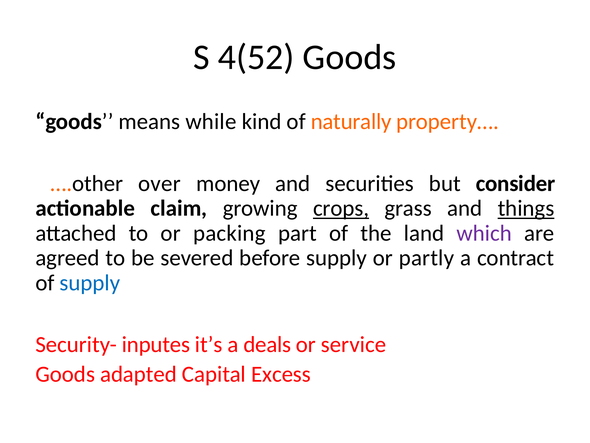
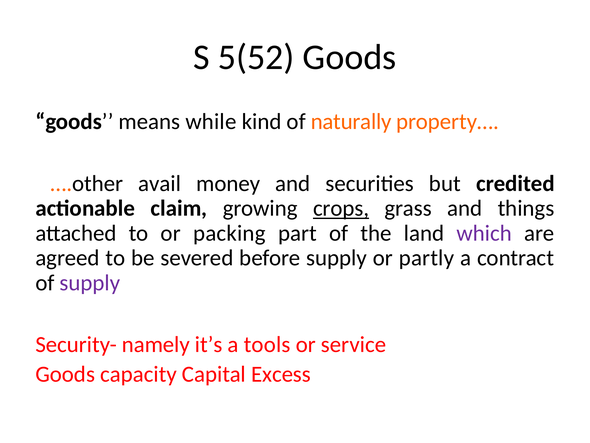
4(52: 4(52 -> 5(52
over: over -> avail
consider: consider -> credited
things underline: present -> none
supply at (90, 282) colour: blue -> purple
inputes: inputes -> namely
deals: deals -> tools
adapted: adapted -> capacity
